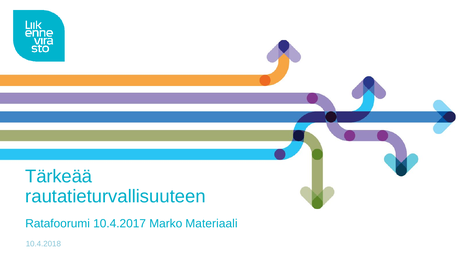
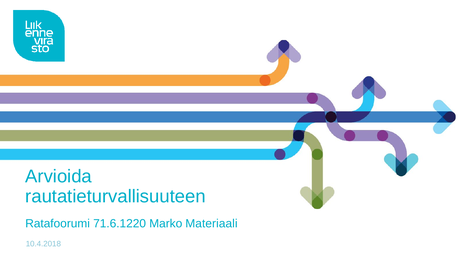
Tärkeää: Tärkeää -> Arvioida
10.4.2017: 10.4.2017 -> 71.6.1220
